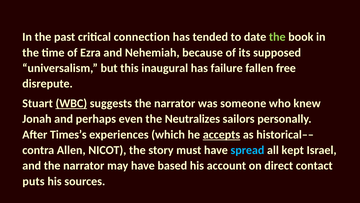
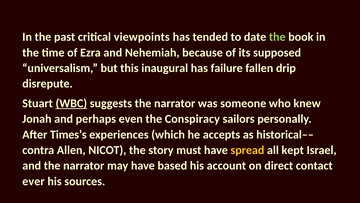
connection: connection -> viewpoints
free: free -> drip
Neutralizes: Neutralizes -> Conspiracy
accepts underline: present -> none
spread colour: light blue -> yellow
puts: puts -> ever
